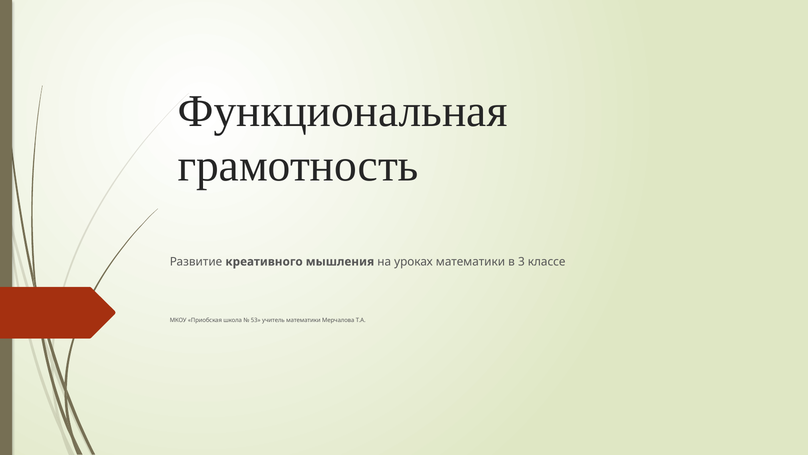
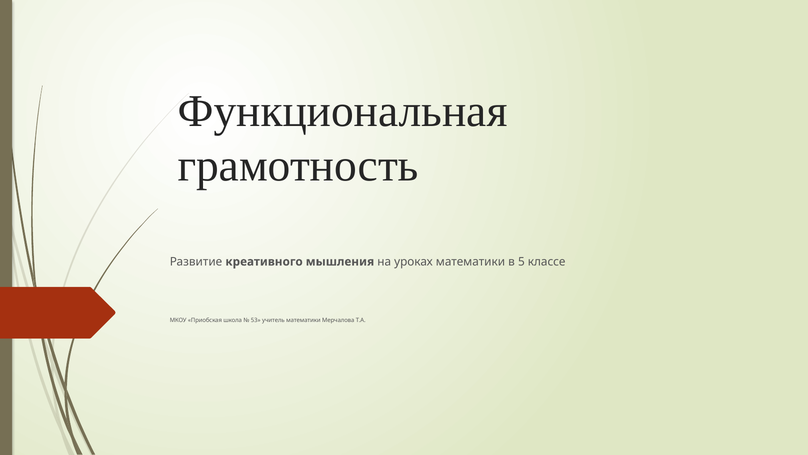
3: 3 -> 5
